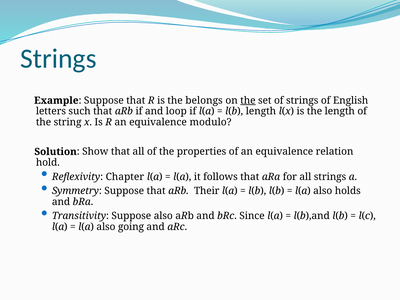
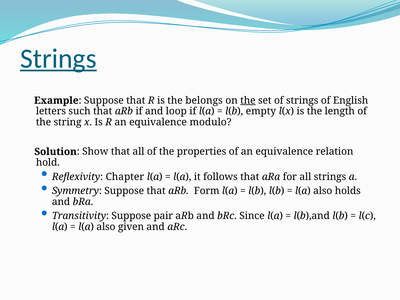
Strings at (58, 59) underline: none -> present
l(b length: length -> empty
Their: Their -> Form
Suppose also: also -> pair
going: going -> given
